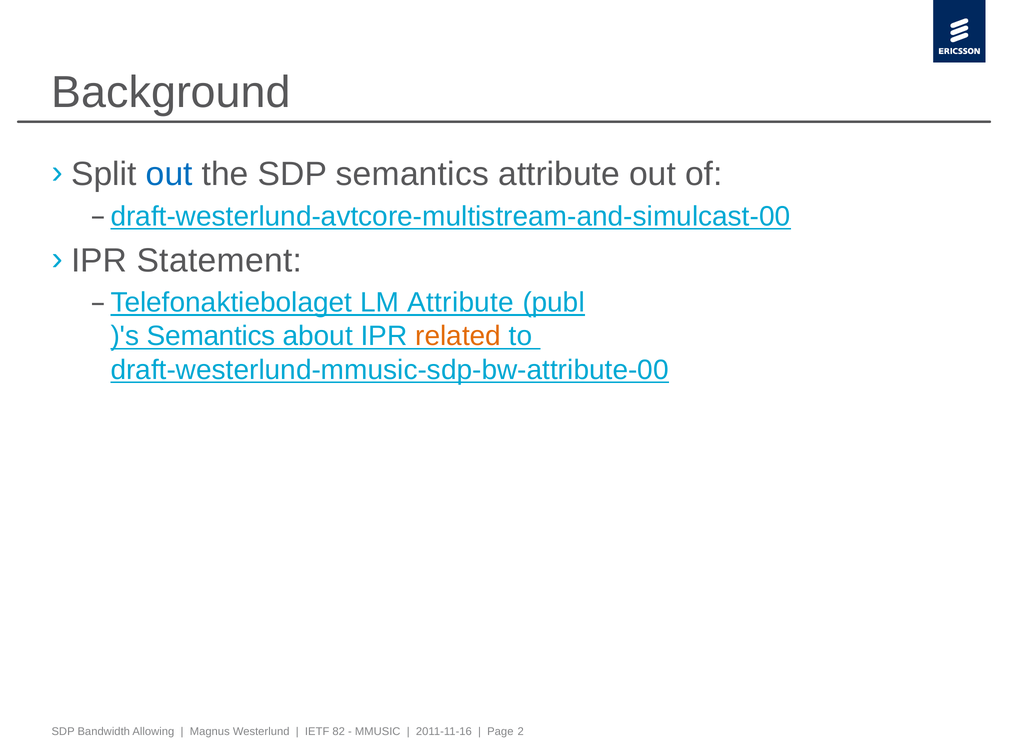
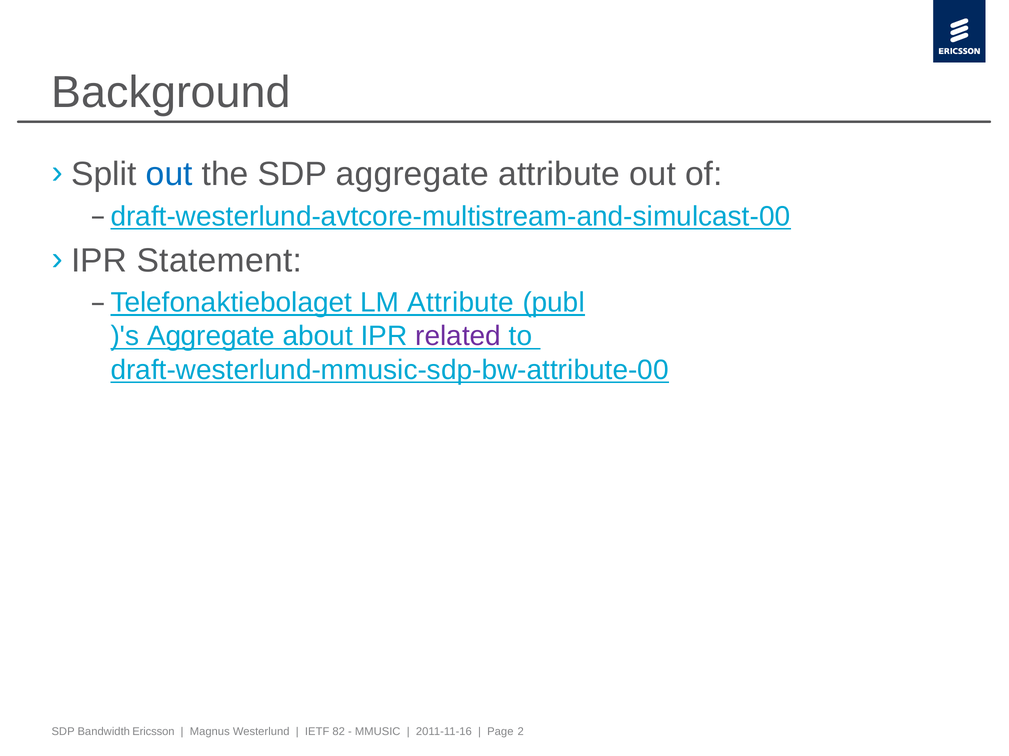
SDP semantics: semantics -> aggregate
Semantics at (211, 337): Semantics -> Aggregate
related colour: orange -> purple
Allowing: Allowing -> Ericsson
